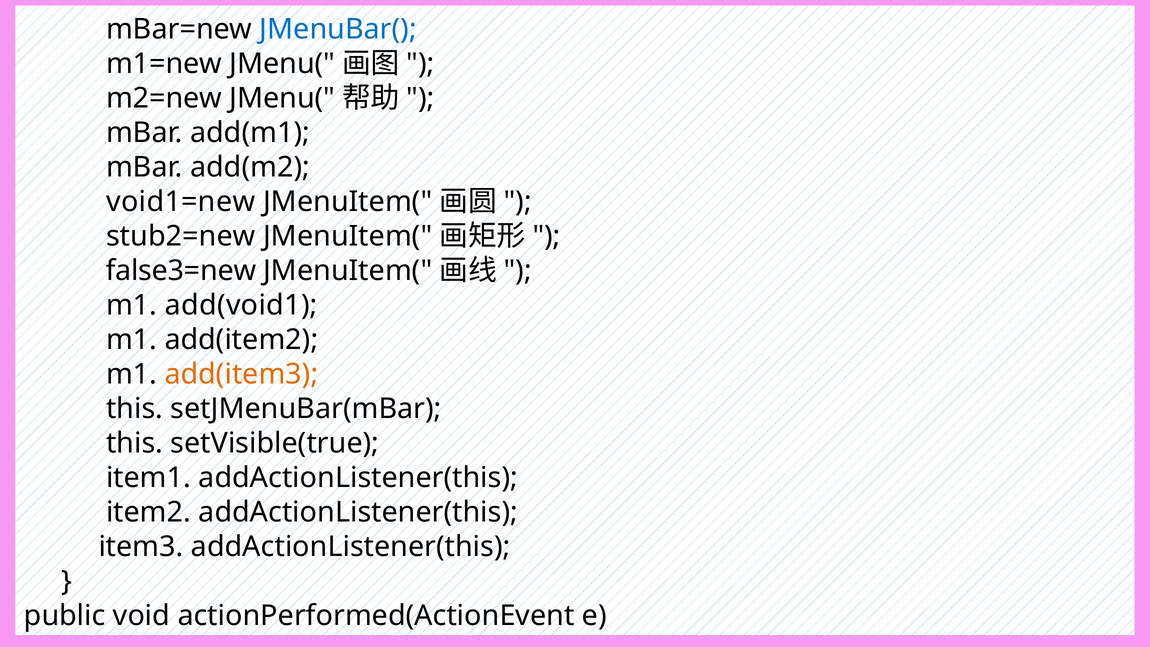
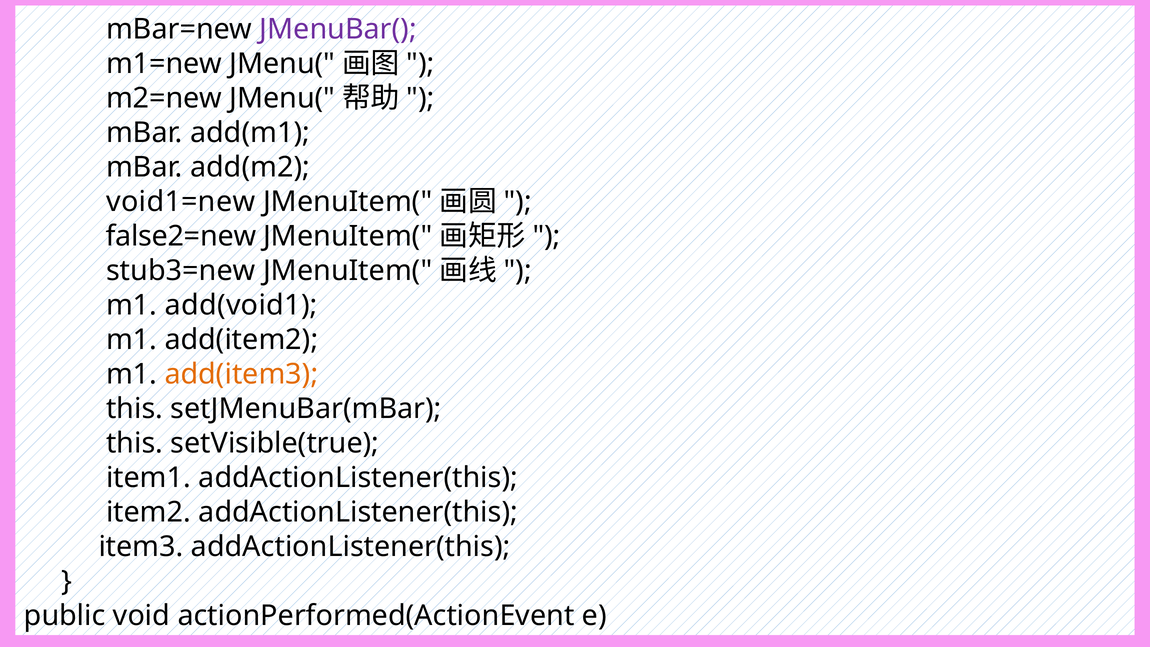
JMenuBar( colour: blue -> purple
stub2=new: stub2=new -> false2=new
false3=new: false3=new -> stub3=new
